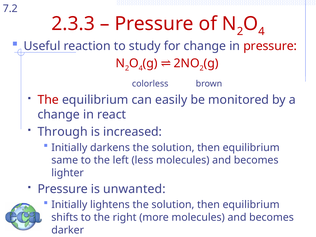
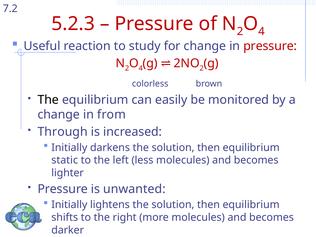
2.3.3: 2.3.3 -> 5.2.3
The at (48, 100) colour: red -> black
react: react -> from
same: same -> static
